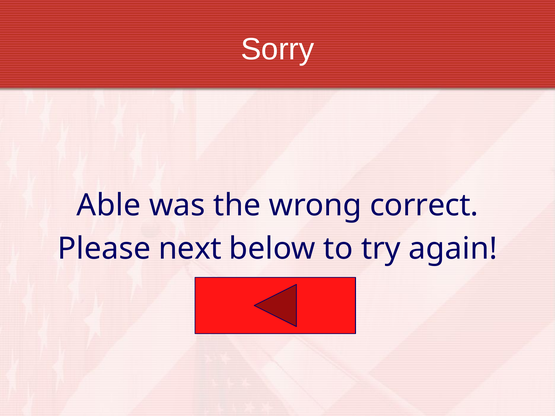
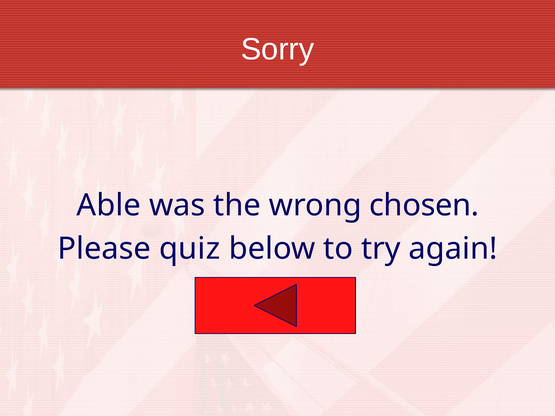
correct: correct -> chosen
next: next -> quiz
